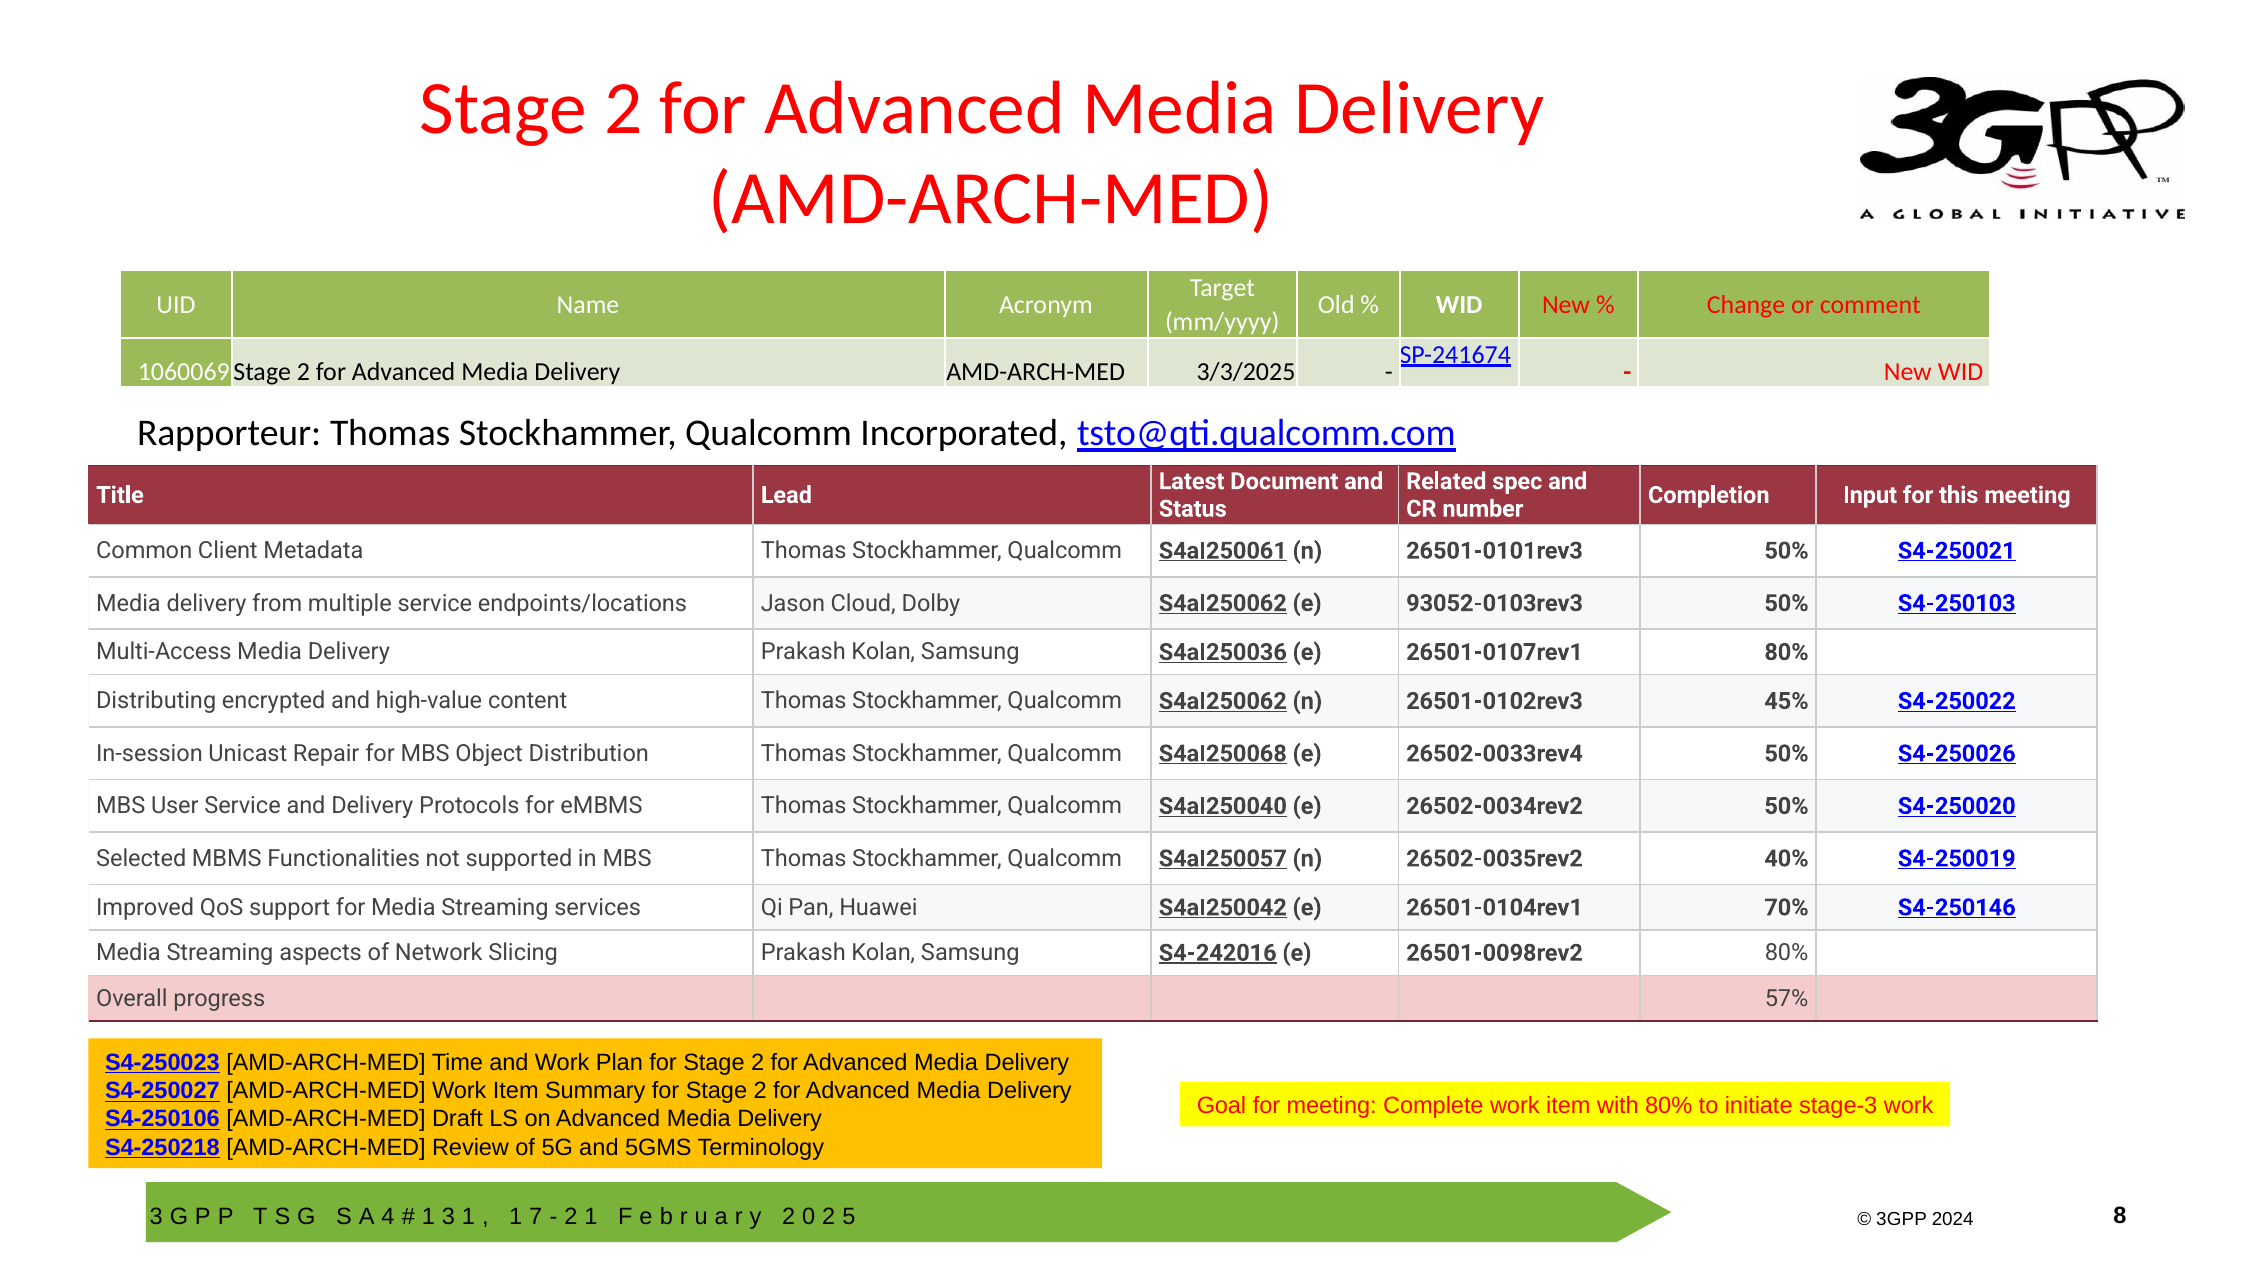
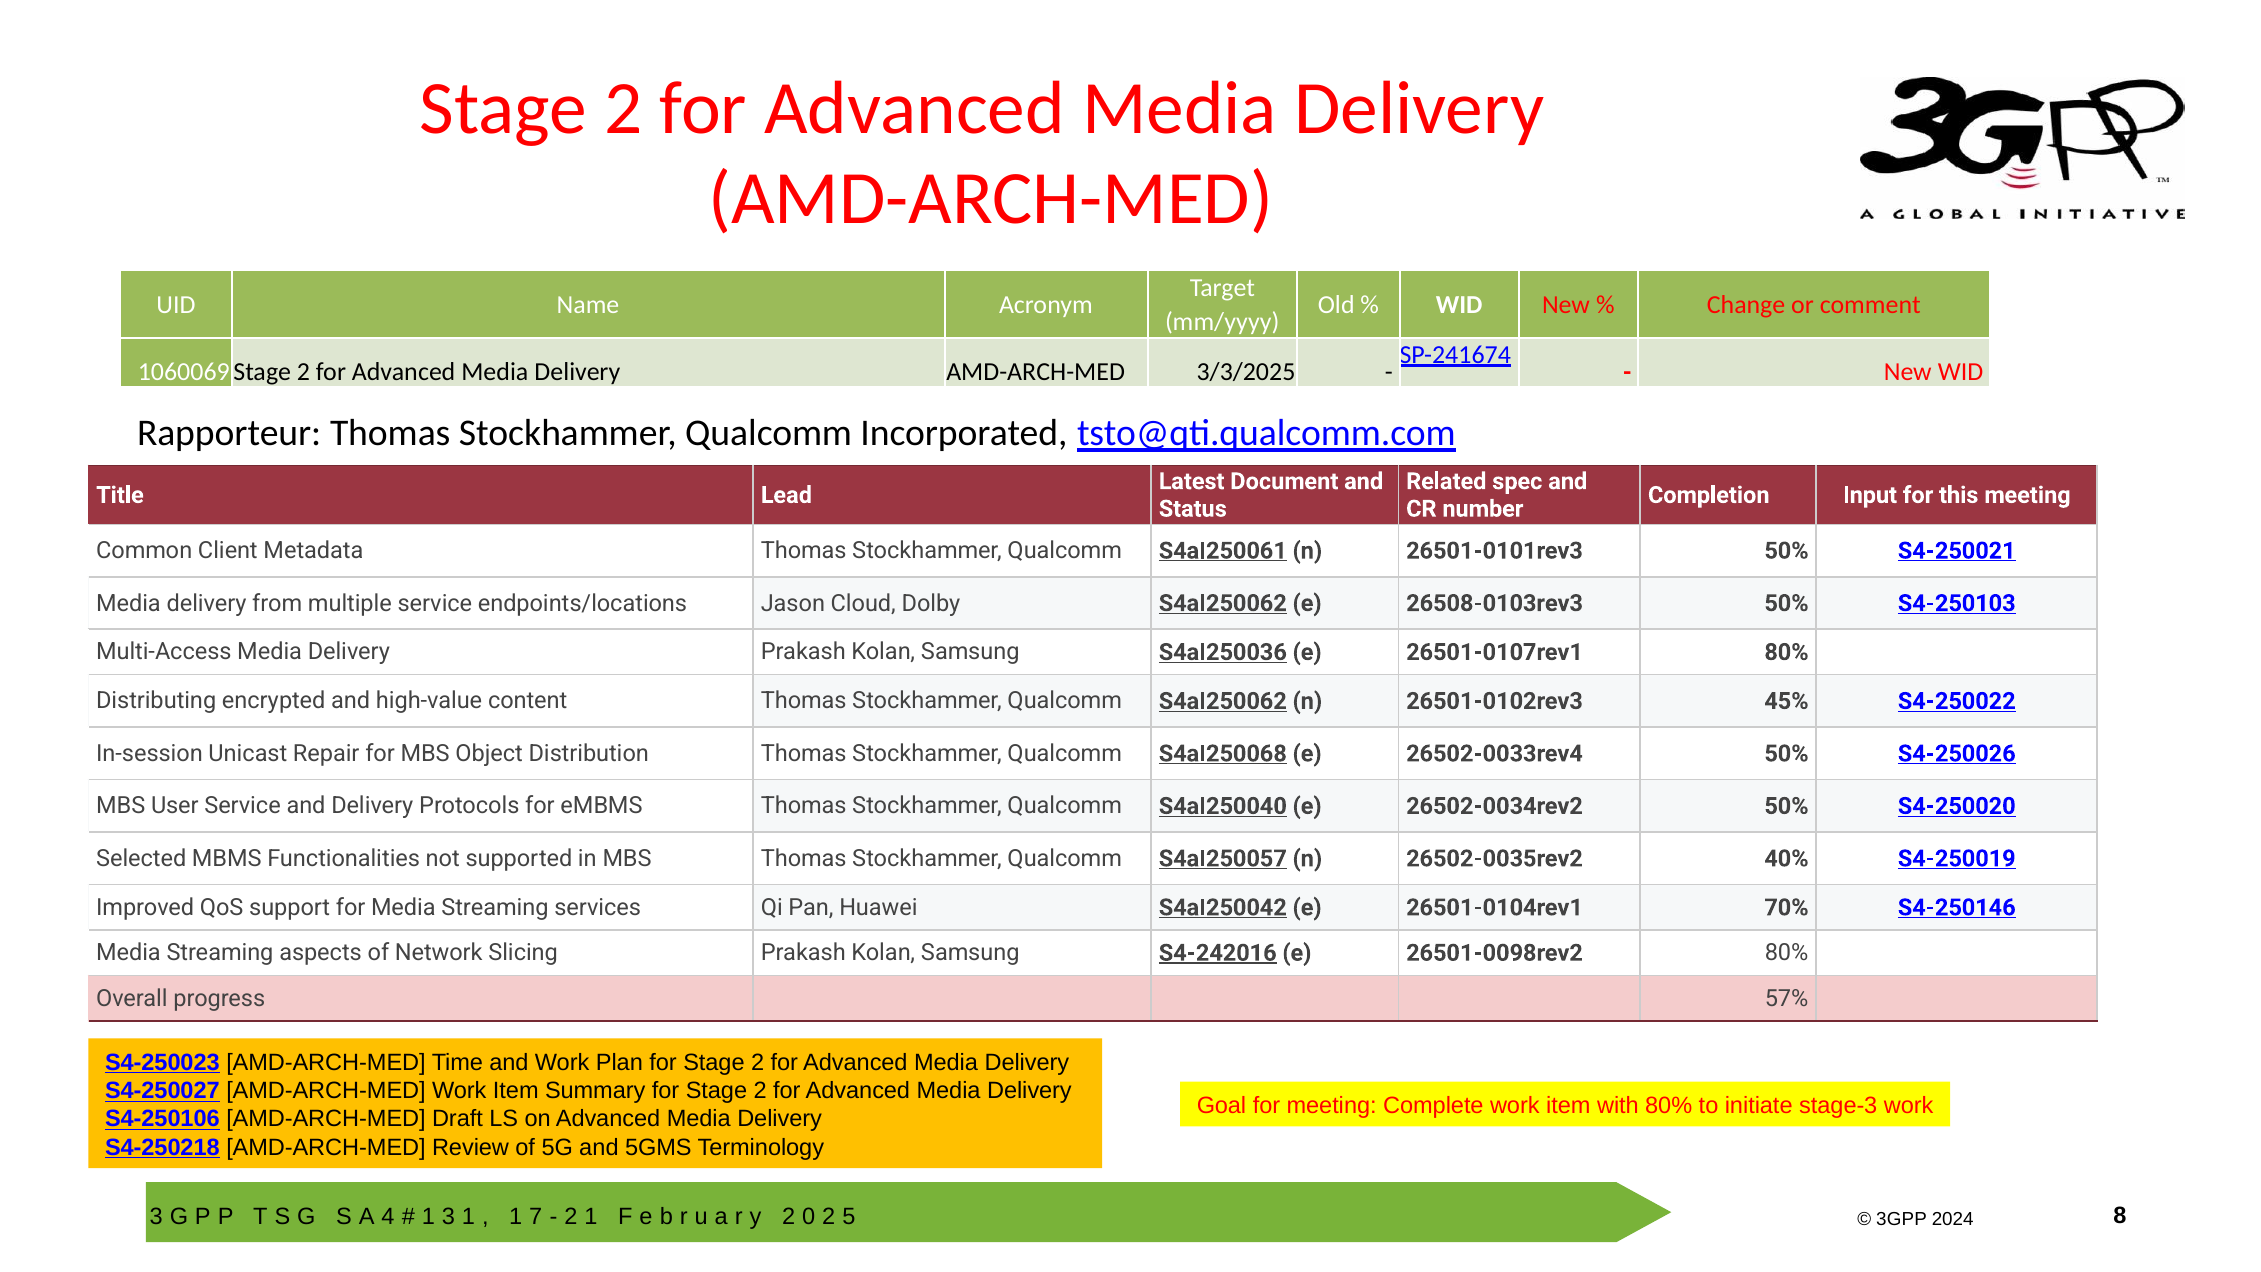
93052-0103rev3: 93052-0103rev3 -> 26508-0103rev3
